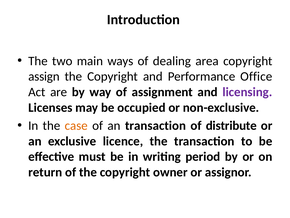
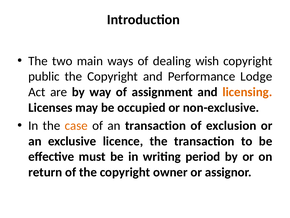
area: area -> wish
assign: assign -> public
Office: Office -> Lodge
licensing colour: purple -> orange
distribute: distribute -> exclusion
